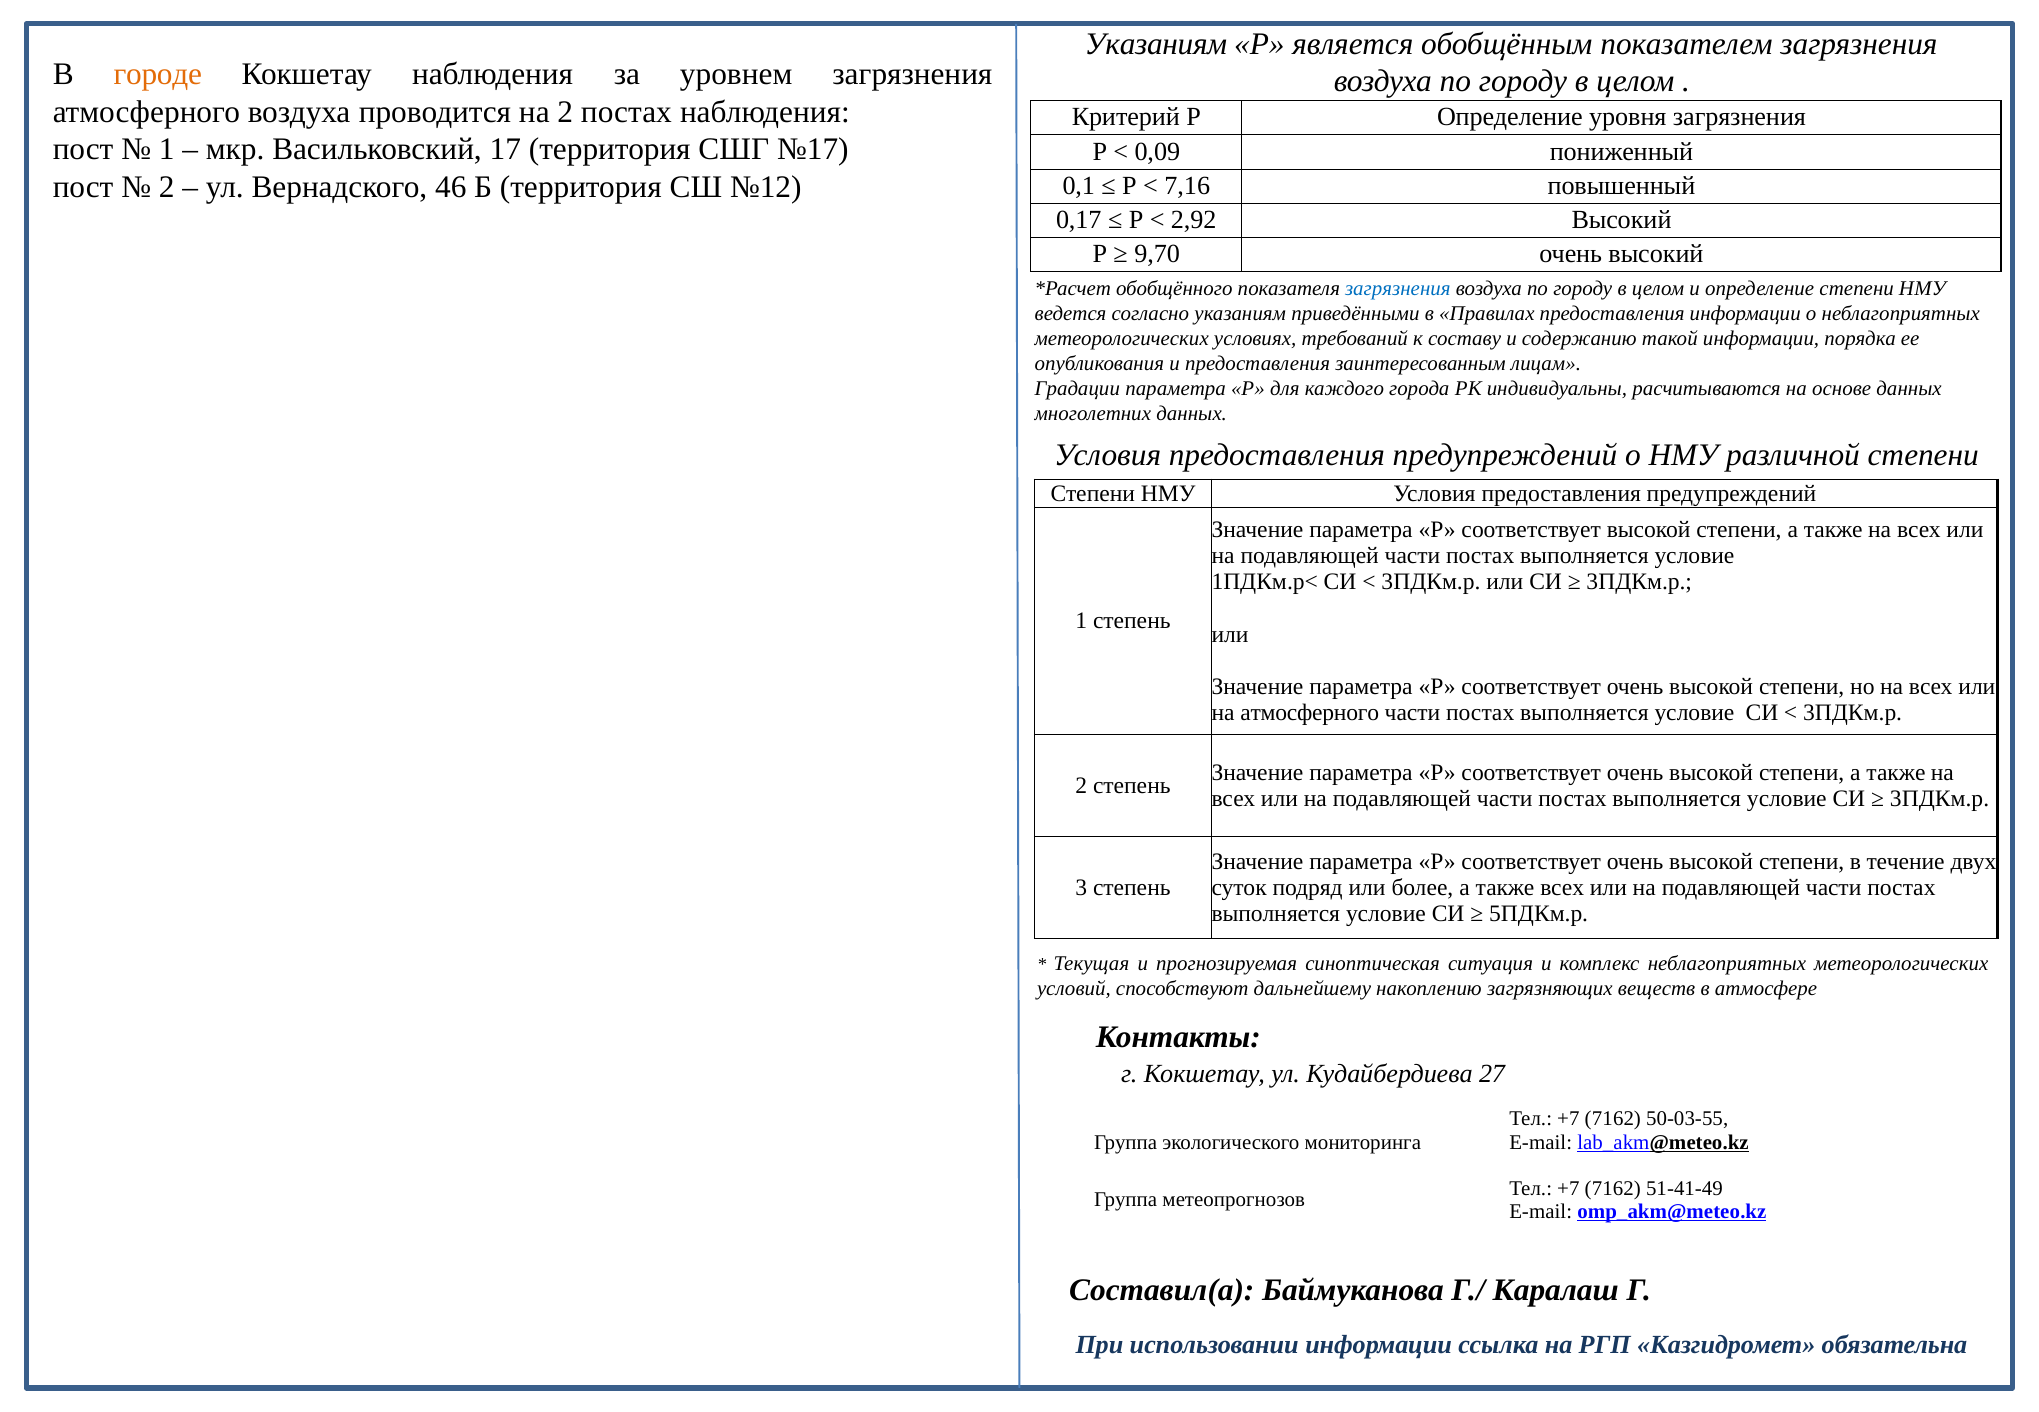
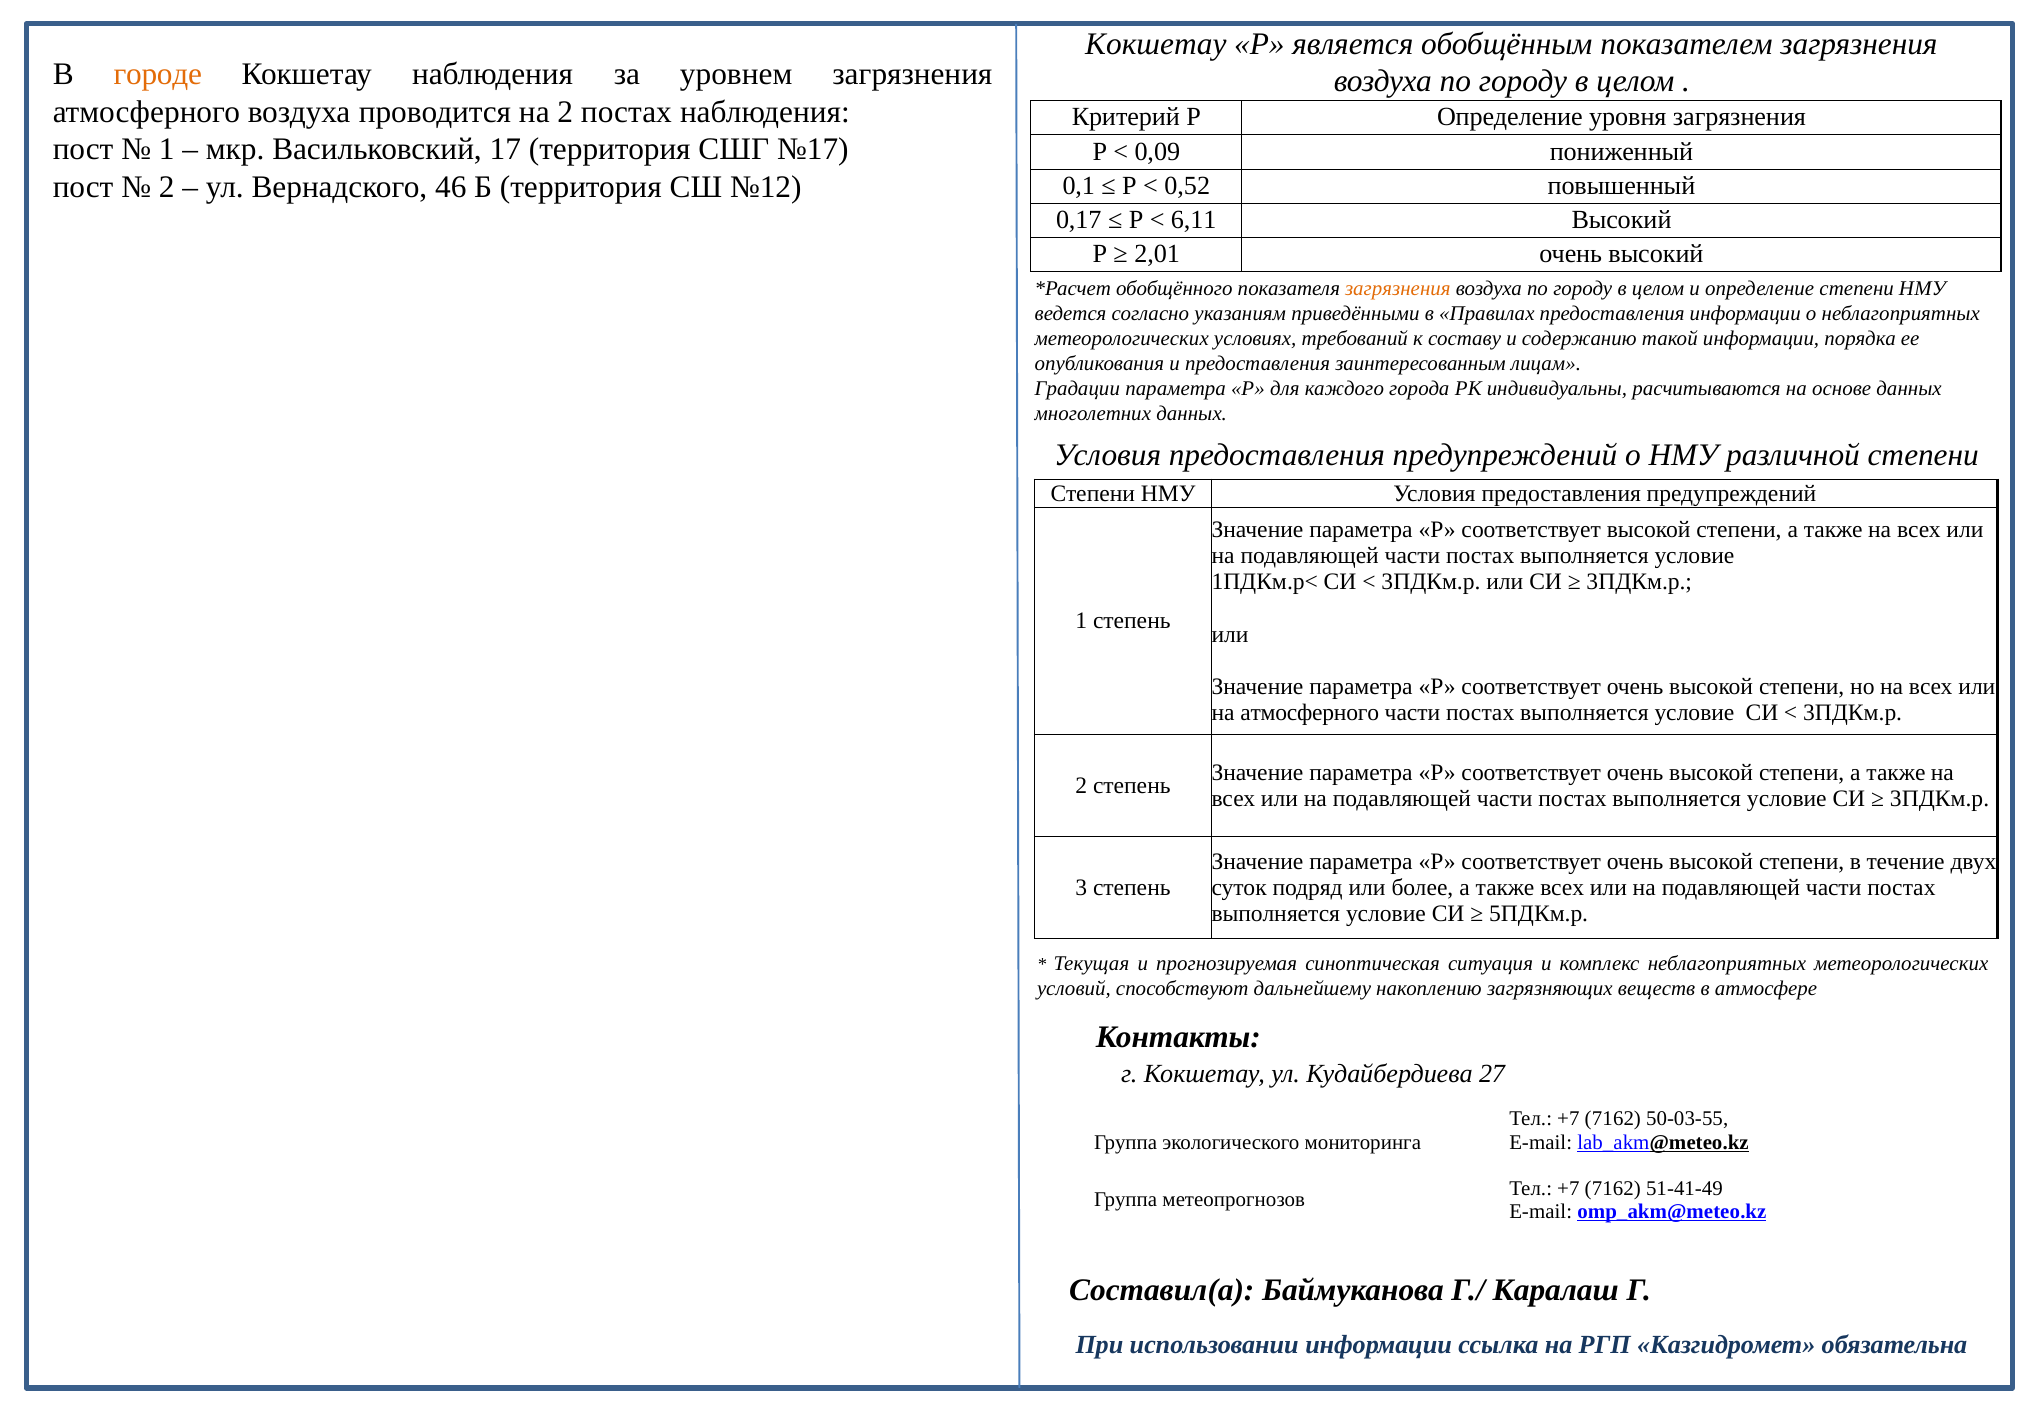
Указаниям at (1156, 44): Указаниям -> Кокшетау
7,16: 7,16 -> 0,52
2,92: 2,92 -> 6,11
9,70: 9,70 -> 2,01
загрязнения at (1398, 288) colour: blue -> orange
